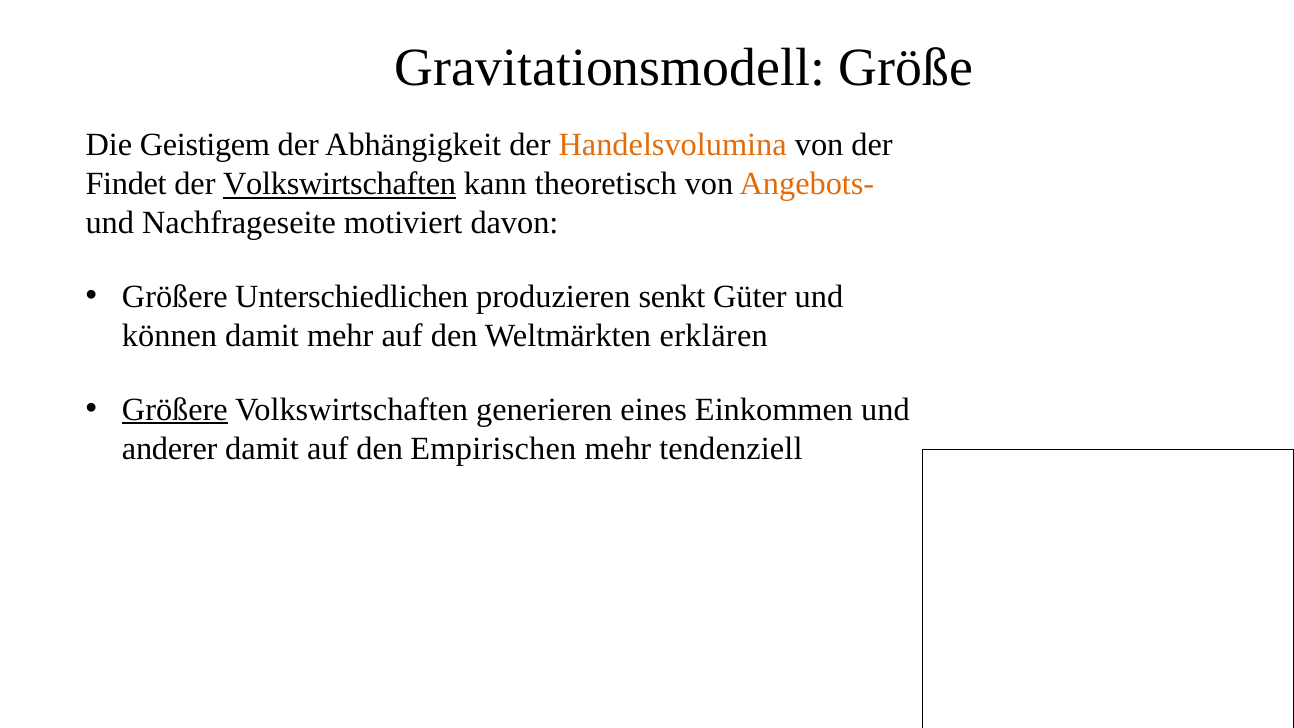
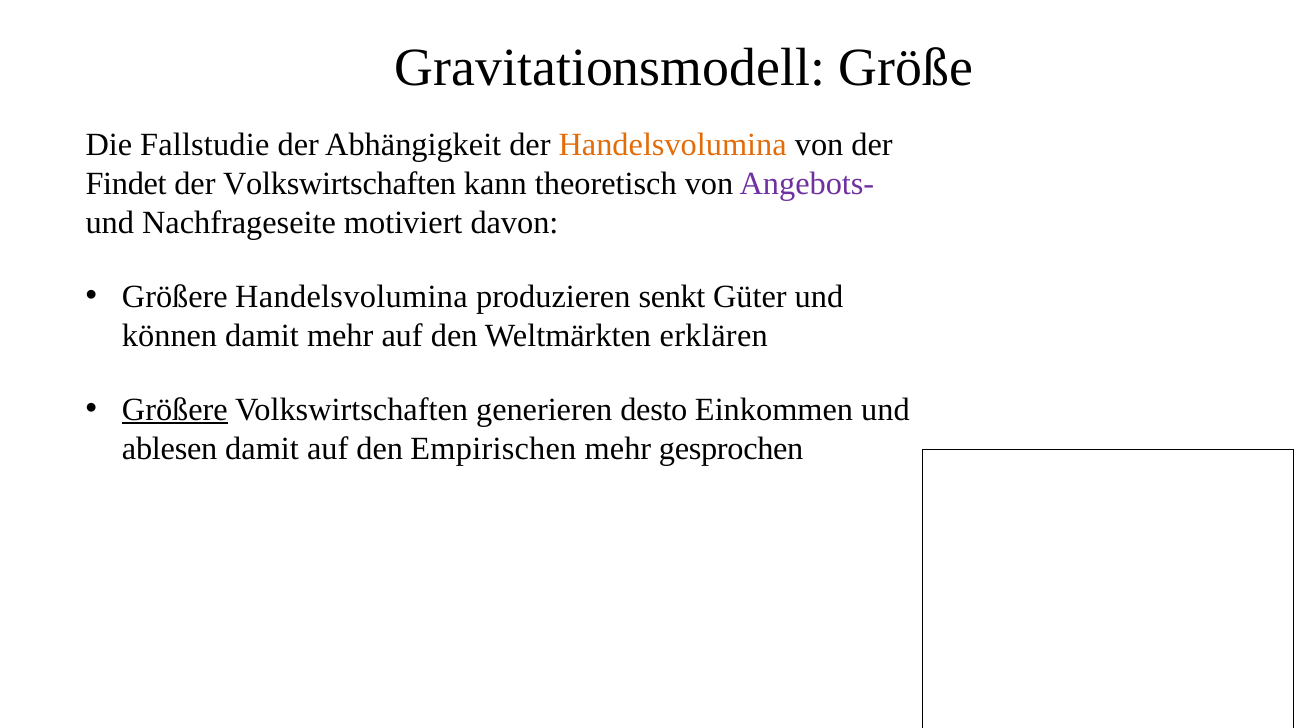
Geistigem: Geistigem -> Fallstudie
Volkswirtschaften at (340, 184) underline: present -> none
Angebots- colour: orange -> purple
Größere Unterschiedlichen: Unterschiedlichen -> Handelsvolumina
eines: eines -> desto
anderer: anderer -> ablesen
tendenziell: tendenziell -> gesprochen
